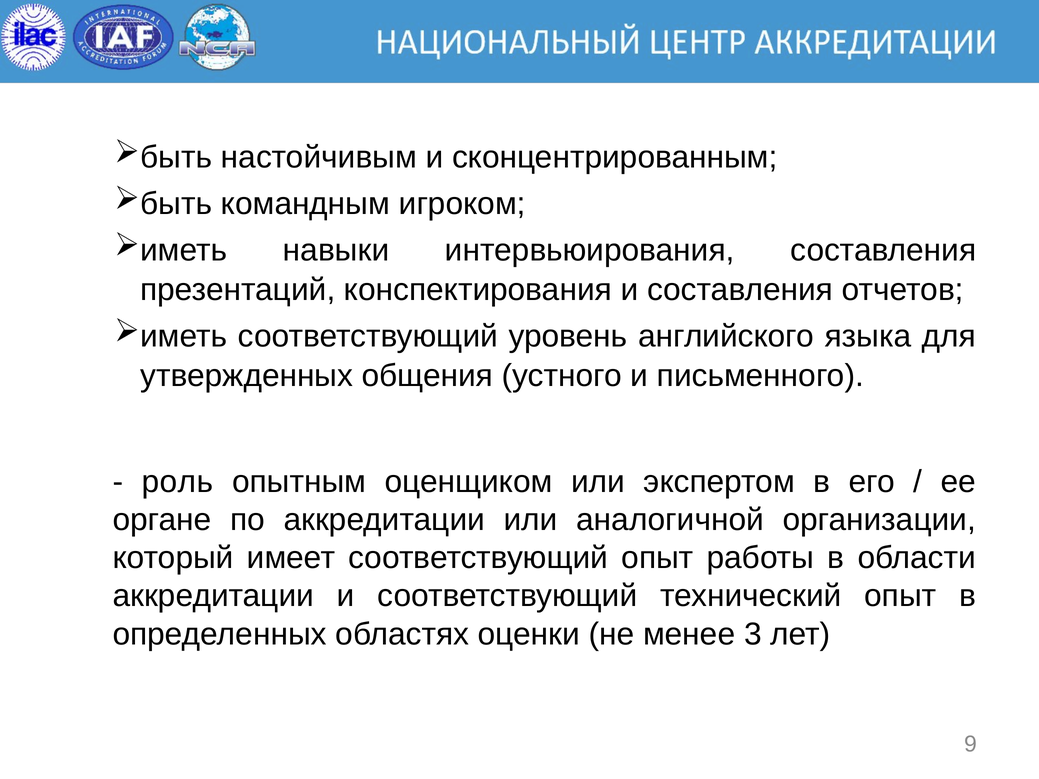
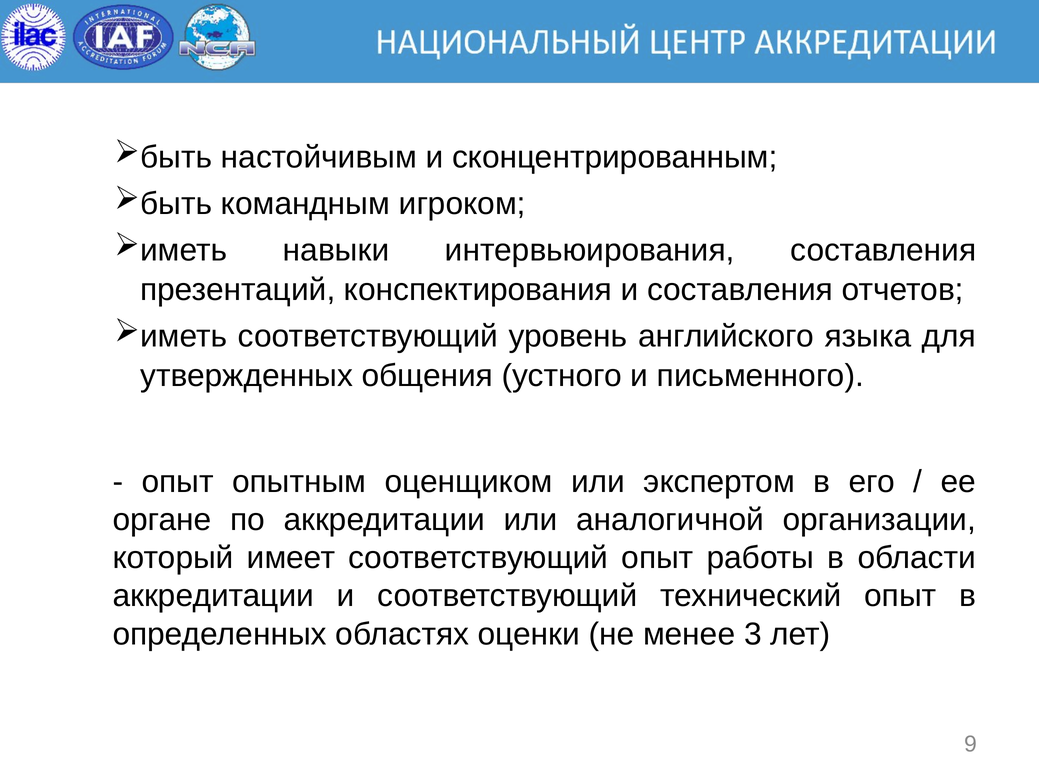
роль at (177, 482): роль -> опыт
